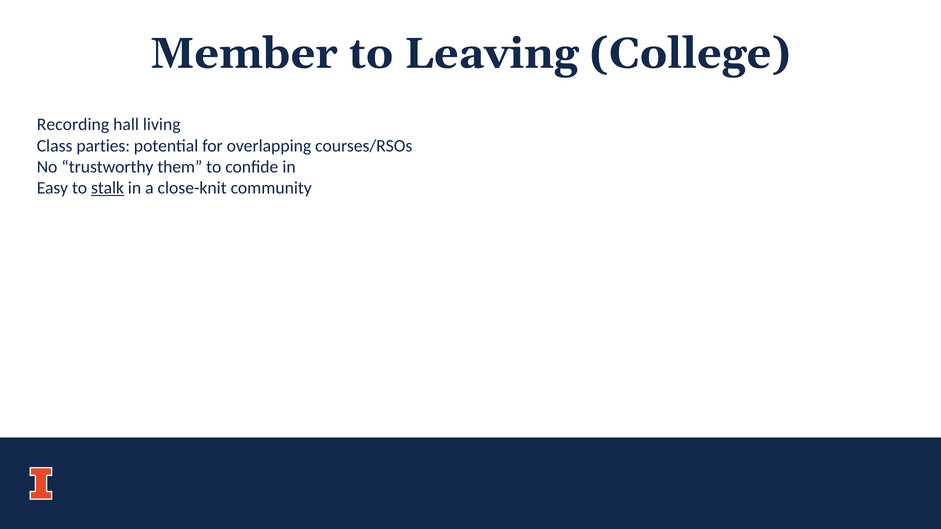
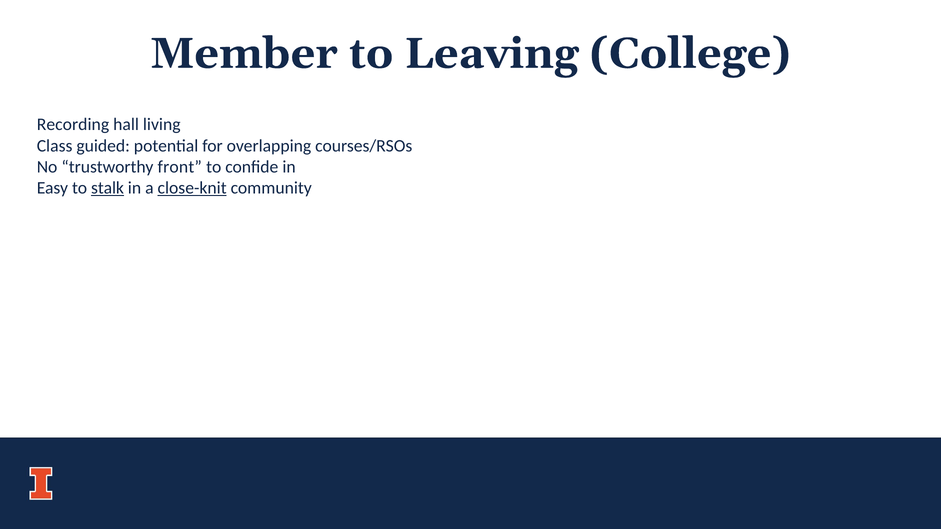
parties: parties -> guided
them: them -> front
close-knit underline: none -> present
